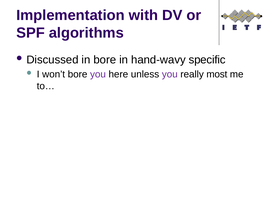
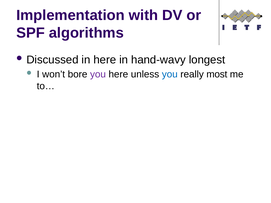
in bore: bore -> here
specific: specific -> longest
you at (170, 74) colour: purple -> blue
